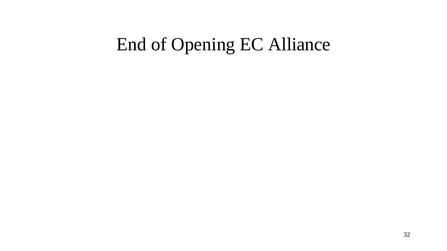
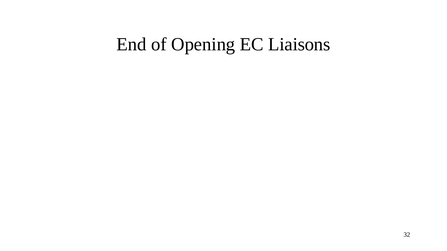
Alliance: Alliance -> Liaisons
